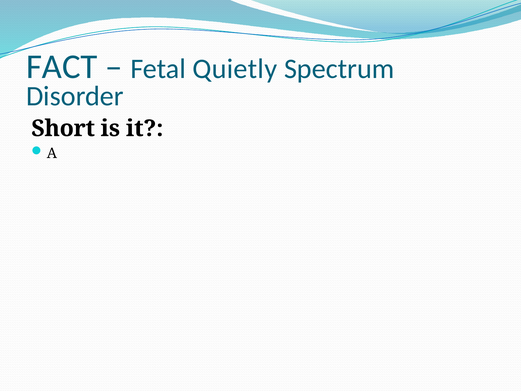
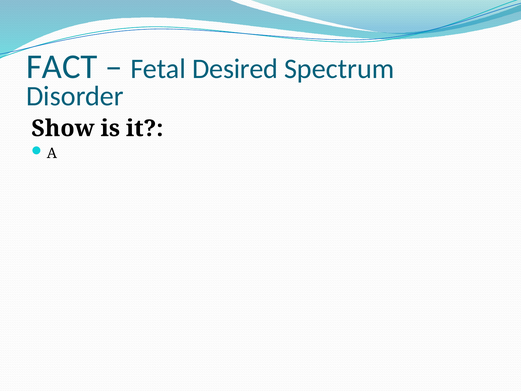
Quietly: Quietly -> Desired
Short: Short -> Show
